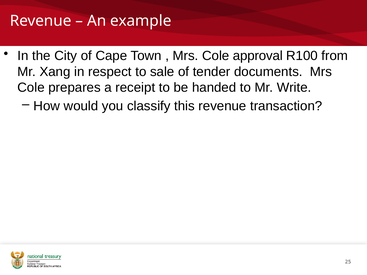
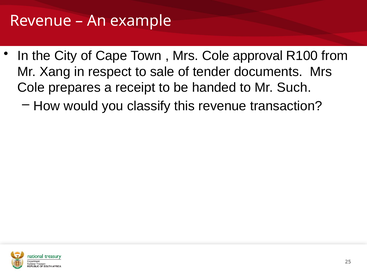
Write: Write -> Such
